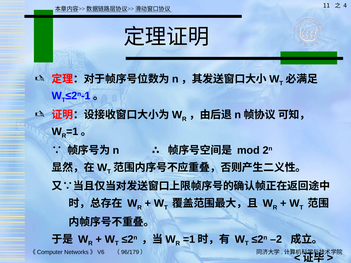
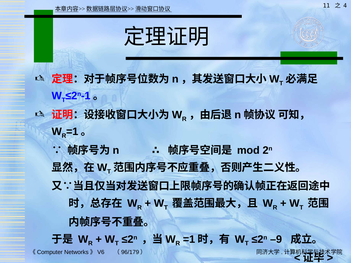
–2: –2 -> –9
